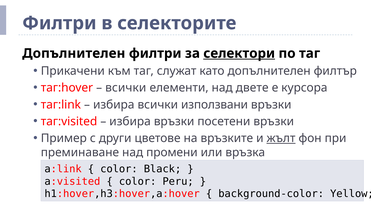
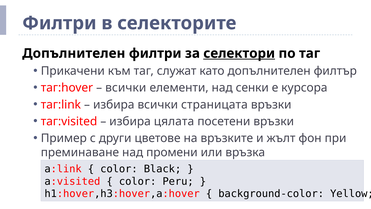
двете: двете -> сенки
използвани: използвани -> страницата
избира връзки: връзки -> цялата
жълт underline: present -> none
